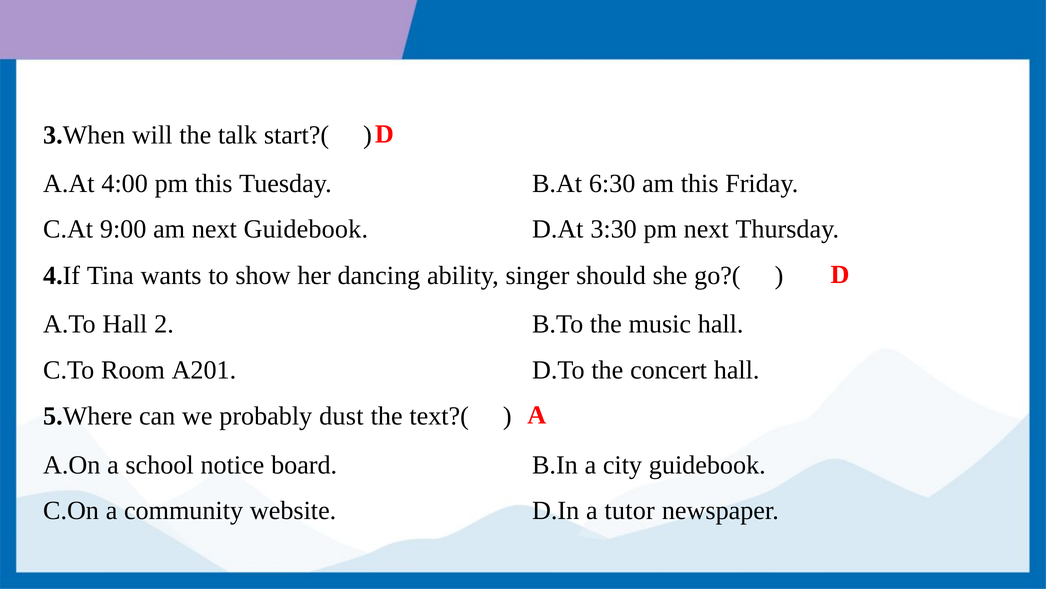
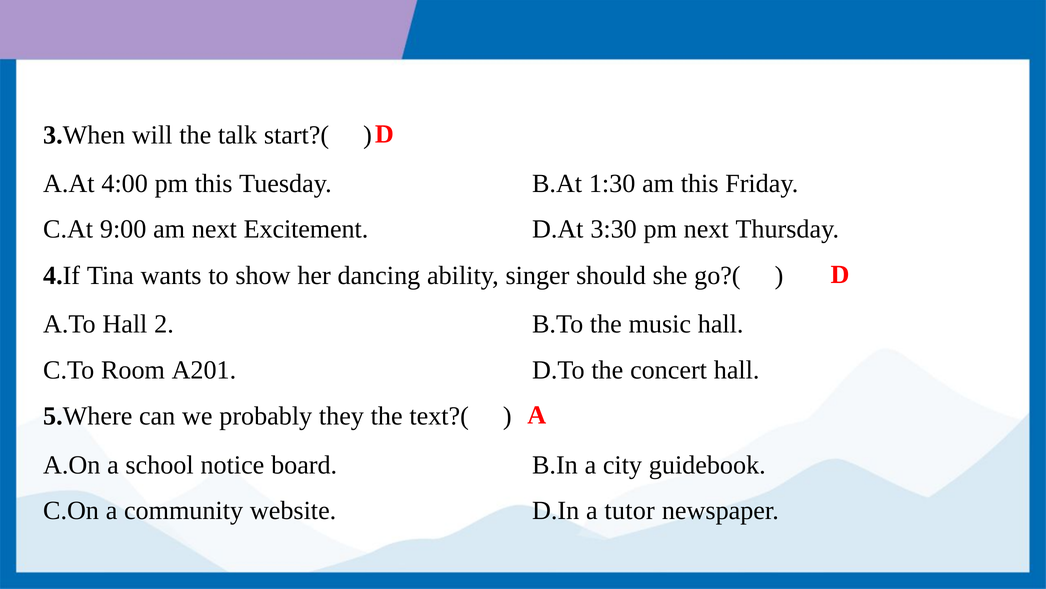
6:30: 6:30 -> 1:30
next Guidebook: Guidebook -> Excitement
dust: dust -> they
